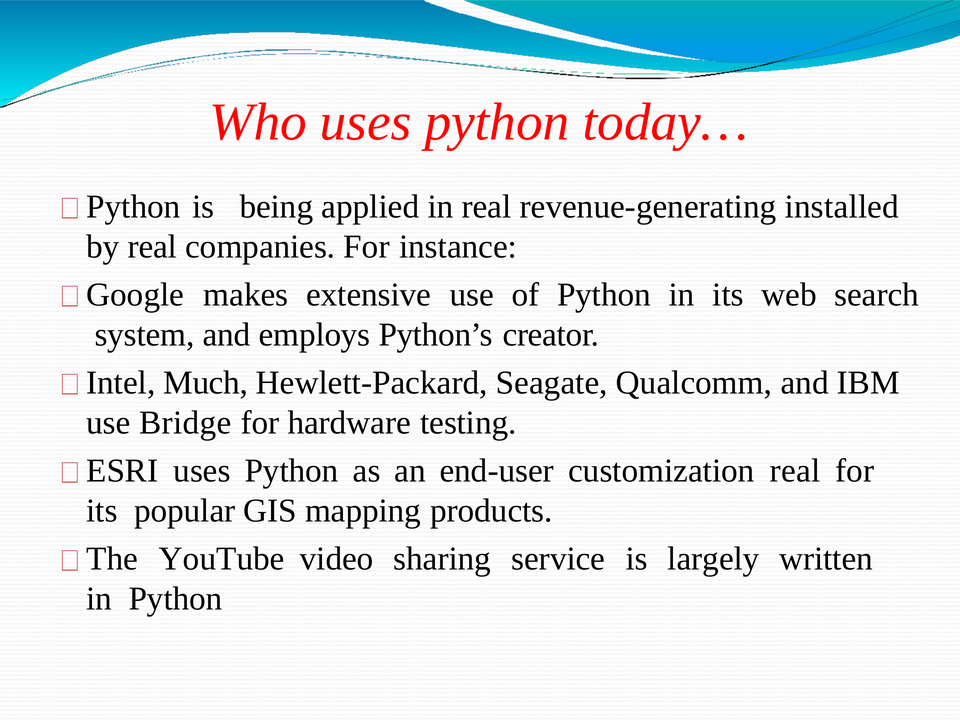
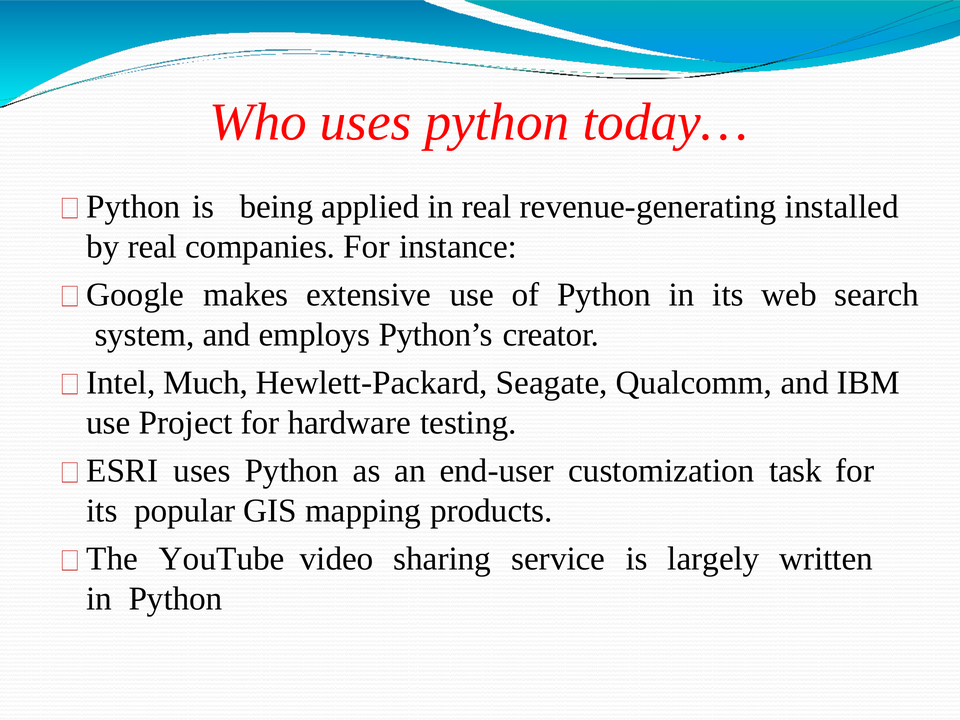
Bridge: Bridge -> Project
customization real: real -> task
